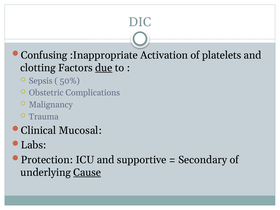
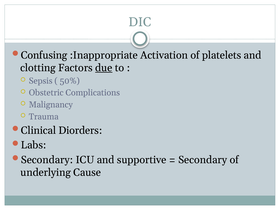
Mucosal: Mucosal -> Diorders
Protection at (47, 160): Protection -> Secondary
Cause underline: present -> none
